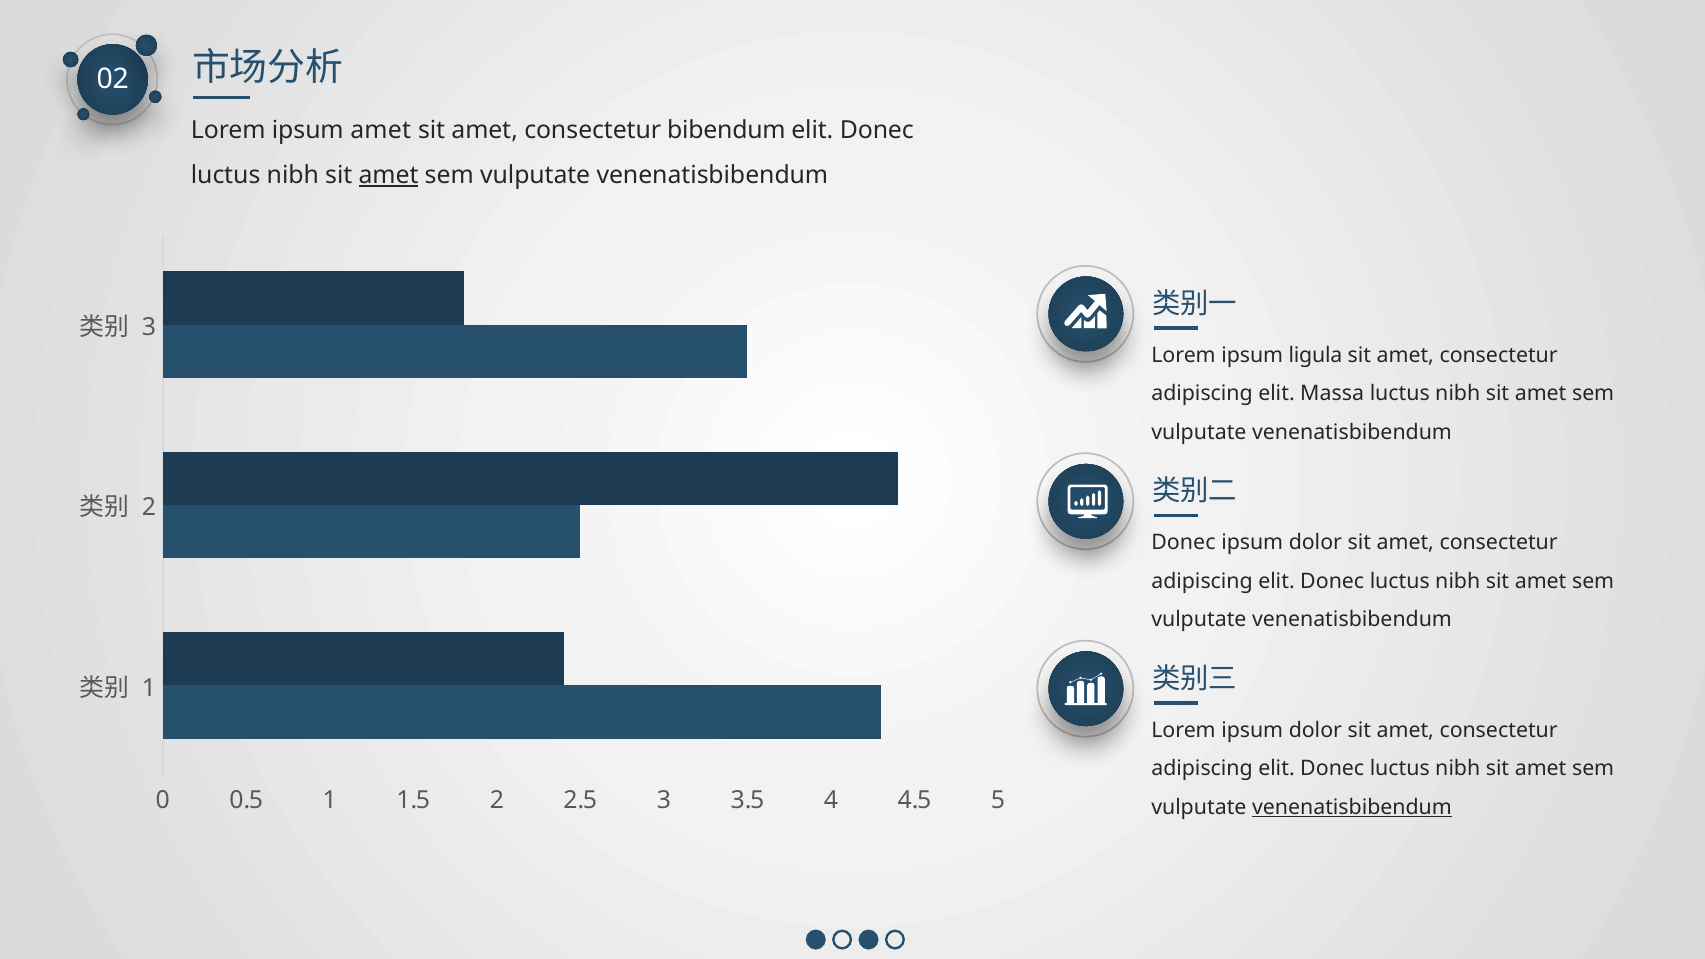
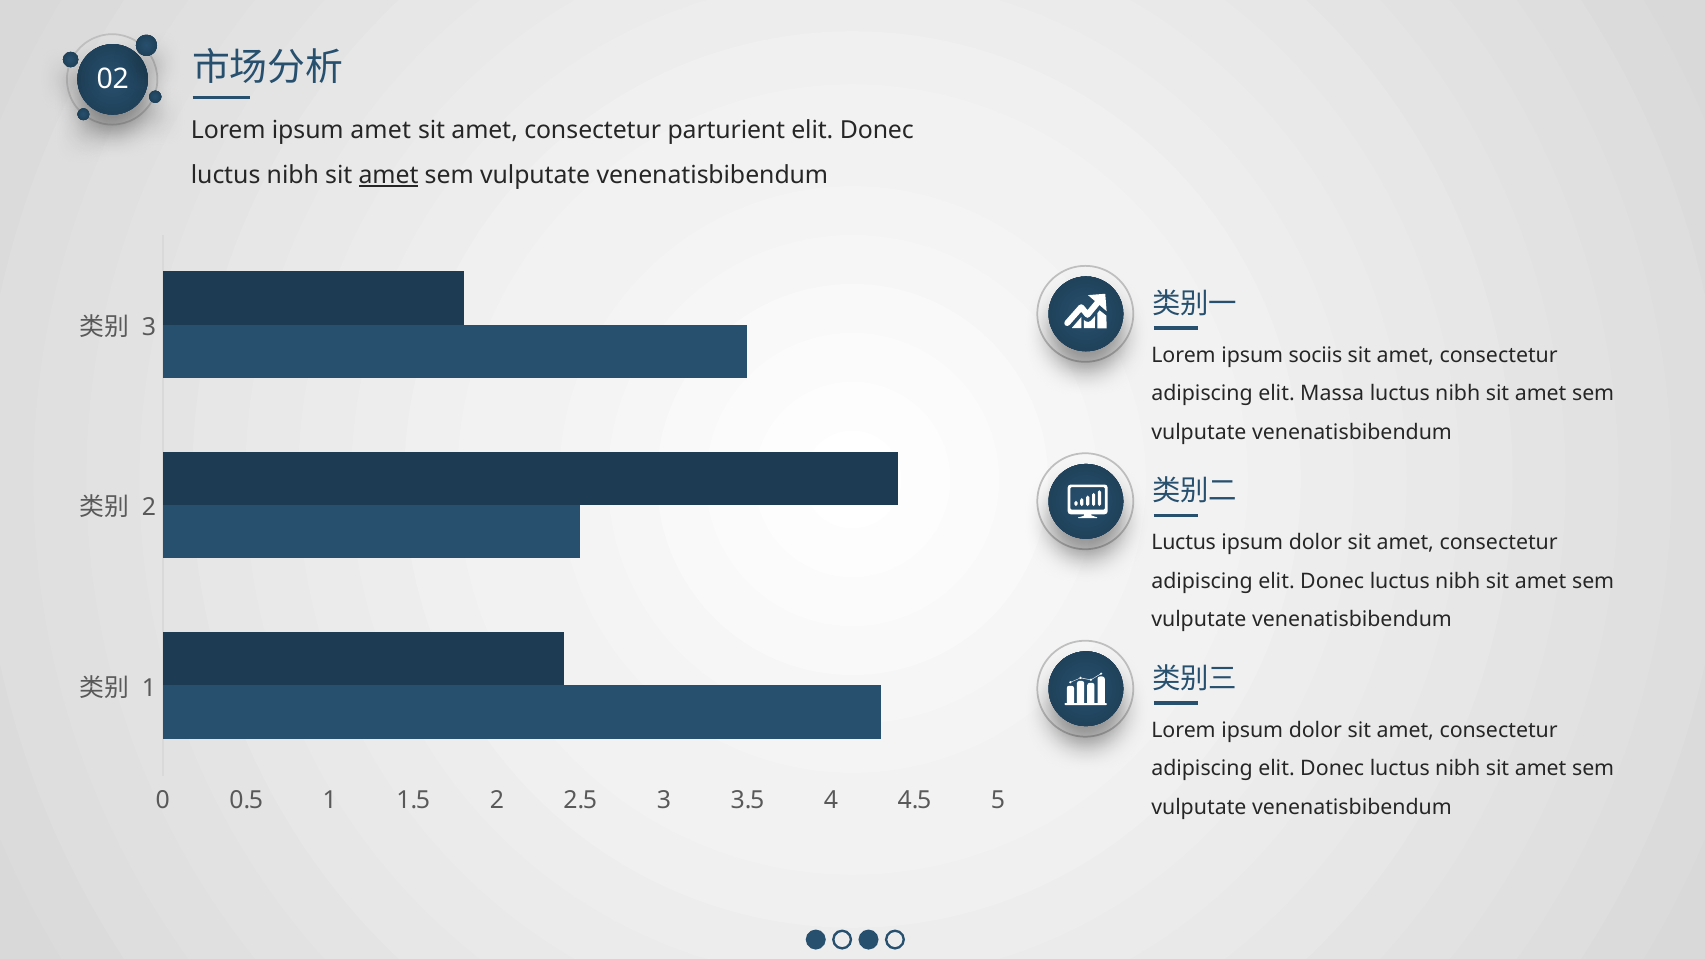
bibendum: bibendum -> parturient
ligula: ligula -> sociis
Donec at (1183, 543): Donec -> Luctus
venenatisbibendum at (1352, 807) underline: present -> none
